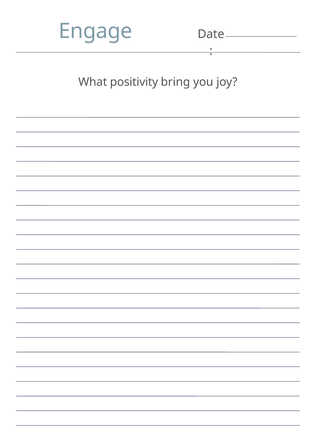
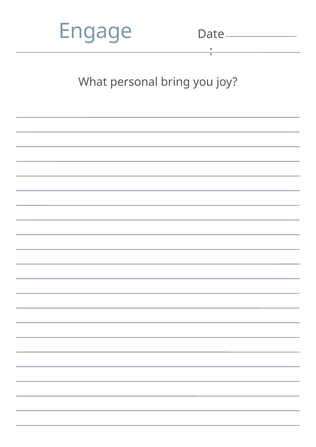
positivity: positivity -> personal
